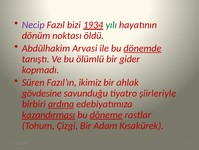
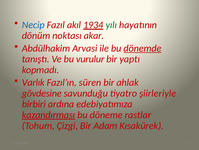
Necip colour: purple -> blue
bizi: bizi -> akıl
öldü: öldü -> akar
ölümlü: ölümlü -> vurulur
gider: gider -> yaptı
Süren: Süren -> Varlık
ikimiz: ikimiz -> süren
ardına underline: present -> none
döneme underline: present -> none
